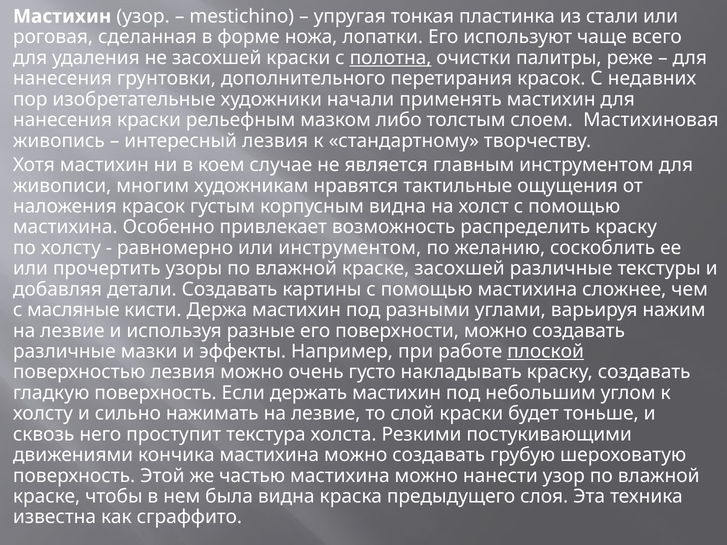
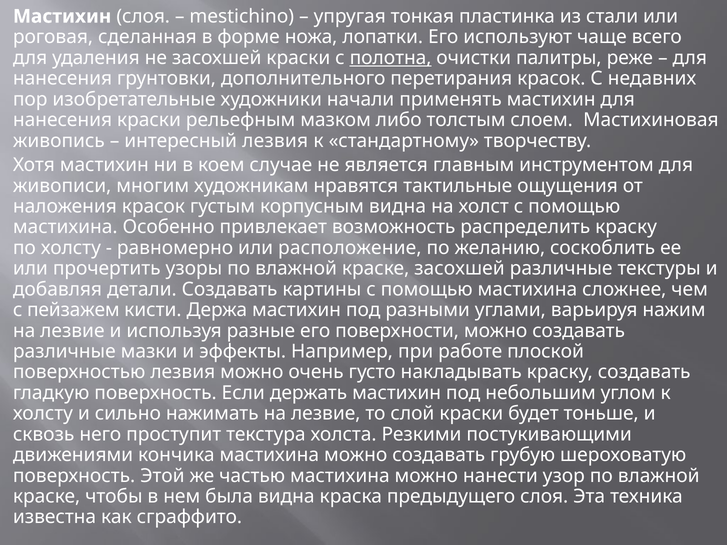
Мастихин узор: узор -> слоя
или инструментом: инструментом -> расположение
масляные: масляные -> пейзажем
плоской underline: present -> none
